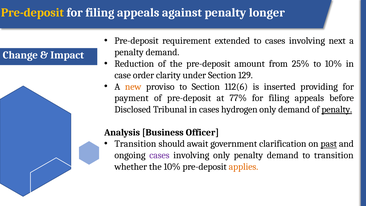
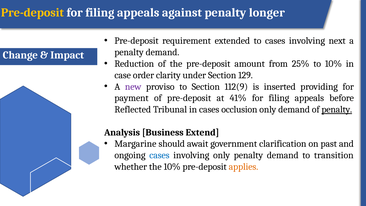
new colour: orange -> purple
112(6: 112(6 -> 112(9
77%: 77% -> 41%
Disclosed: Disclosed -> Reflected
hydrogen: hydrogen -> occlusion
Officer: Officer -> Extend
Transition at (135, 144): Transition -> Margarine
past underline: present -> none
cases at (159, 155) colour: purple -> blue
